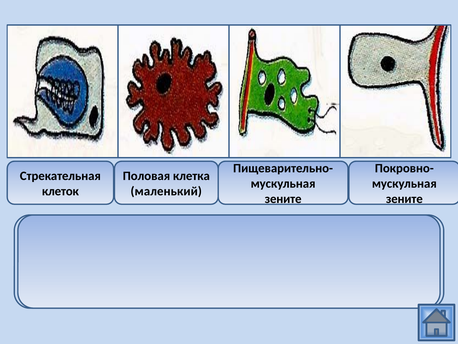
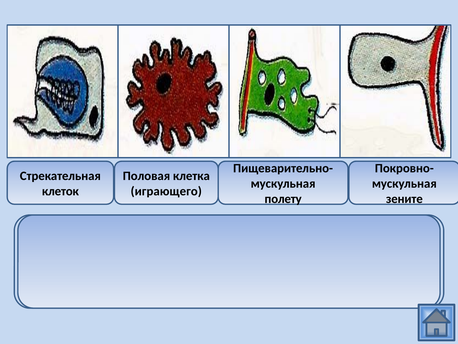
маленький: маленький -> играющего
зените at (283, 199): зените -> полету
